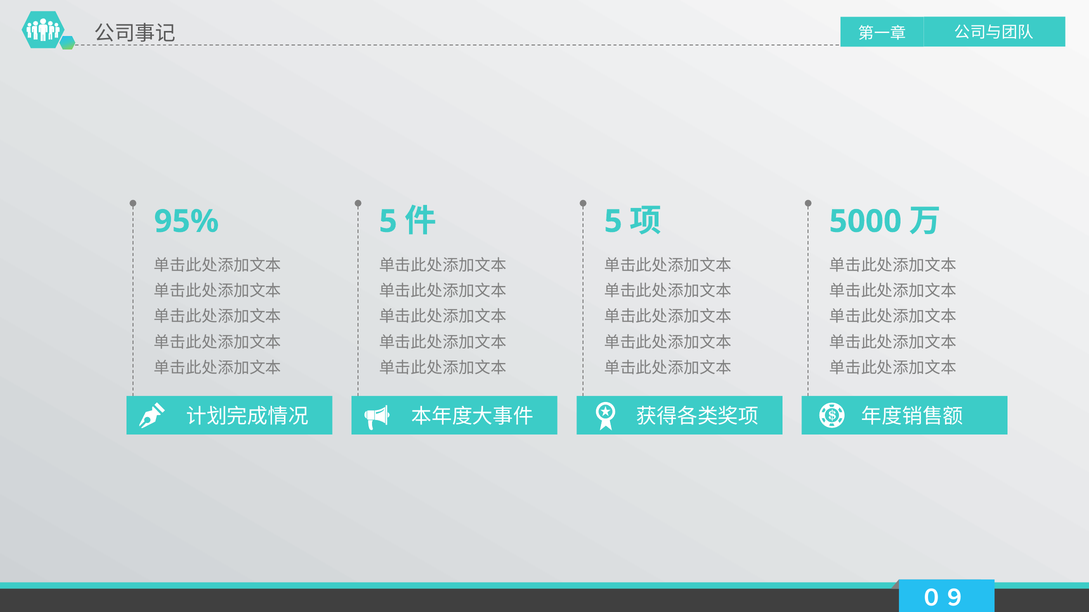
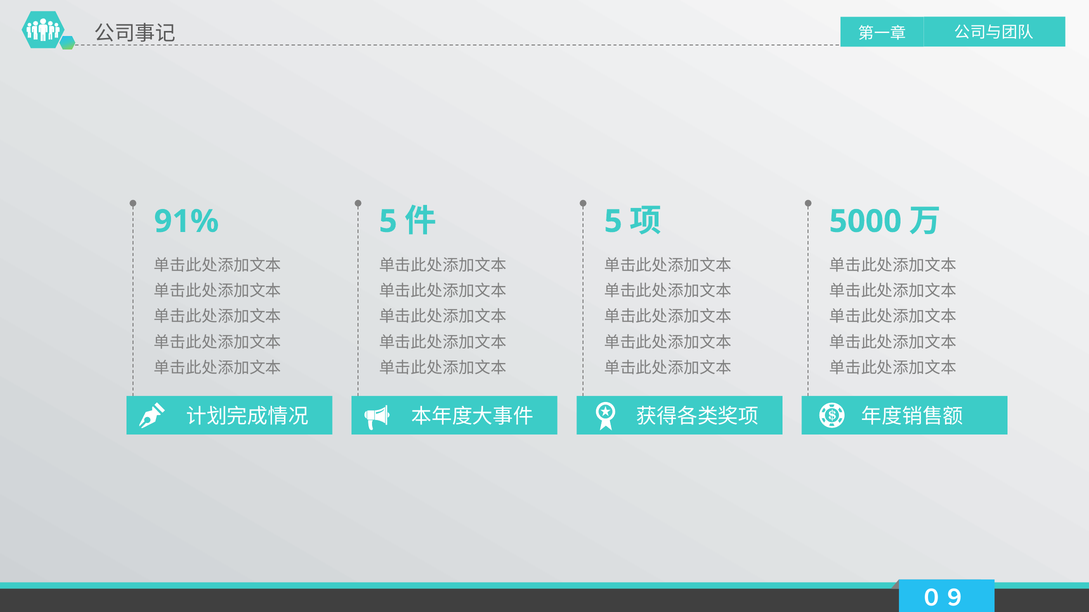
95%: 95% -> 91%
